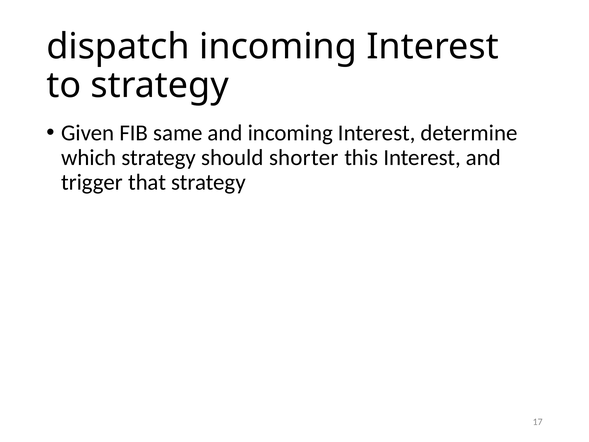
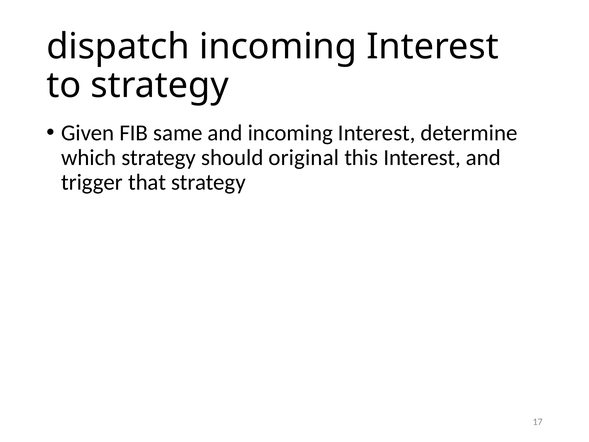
shorter: shorter -> original
